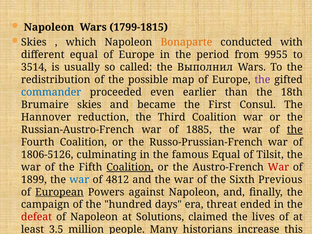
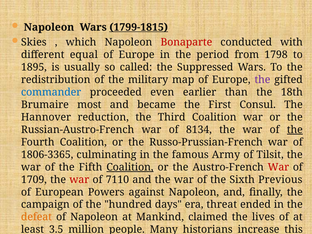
1799-1815 underline: none -> present
Bonaparte colour: orange -> red
9955: 9955 -> 1798
3514: 3514 -> 1895
Выполнил: Выполнил -> Suppressed
possible: possible -> military
Brumaire skies: skies -> most
1885: 1885 -> 8134
1806-5126: 1806-5126 -> 1806-3365
famous Equal: Equal -> Army
1899: 1899 -> 1709
war at (79, 180) colour: blue -> red
4812: 4812 -> 7110
European underline: present -> none
defeat colour: red -> orange
Solutions: Solutions -> Mankind
